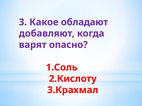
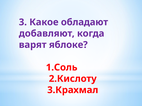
опасно: опасно -> яблоке
